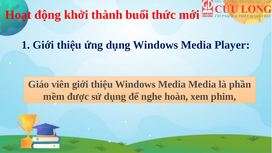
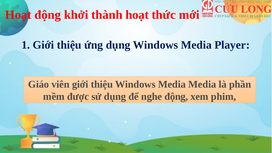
thành buổi: buổi -> hoạt
nghe hoàn: hoàn -> động
